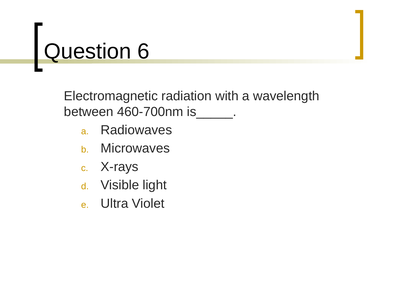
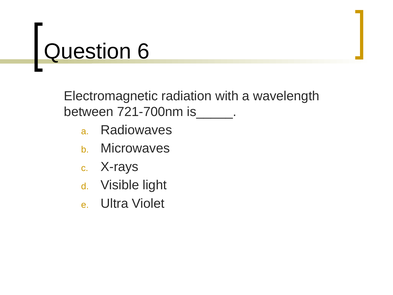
460-700nm: 460-700nm -> 721-700nm
